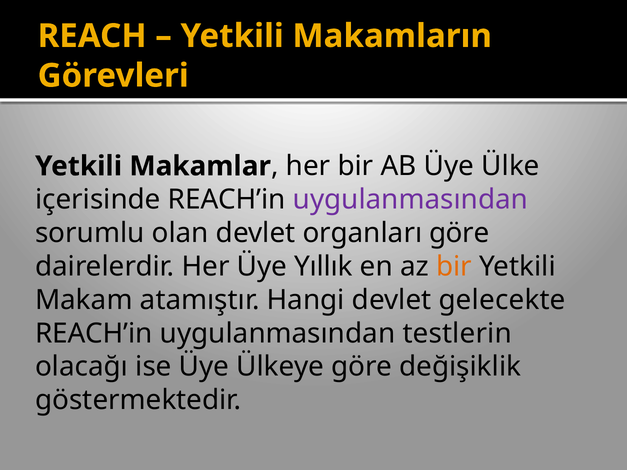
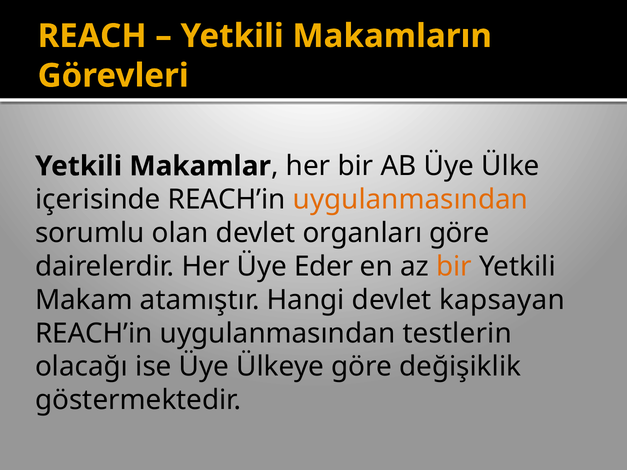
uygulanmasından at (410, 200) colour: purple -> orange
Yıllık: Yıllık -> Eder
gelecekte: gelecekte -> kapsayan
